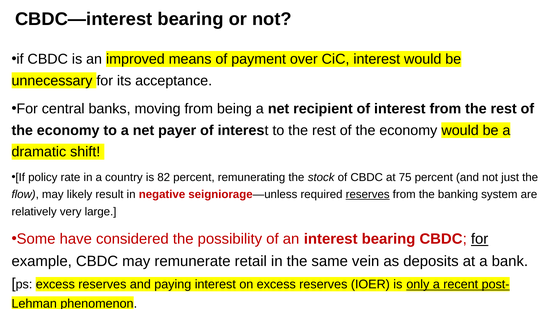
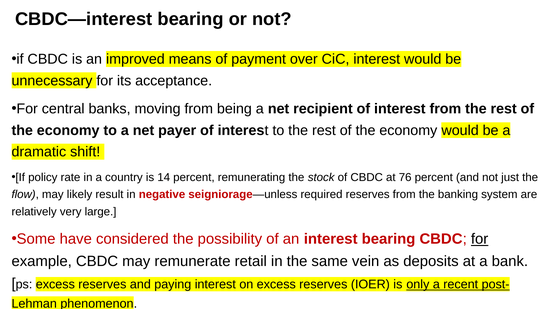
82: 82 -> 14
75: 75 -> 76
reserves at (368, 194) underline: present -> none
